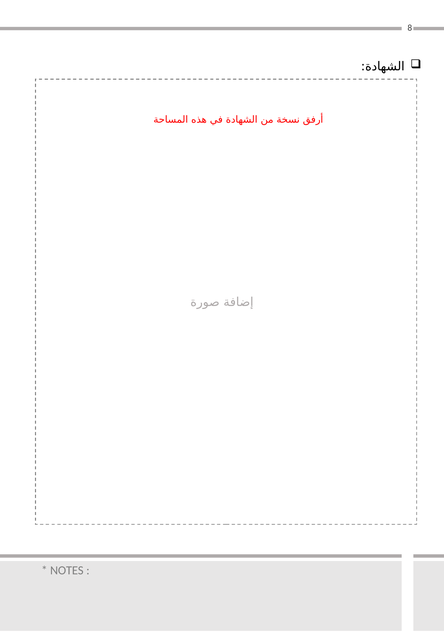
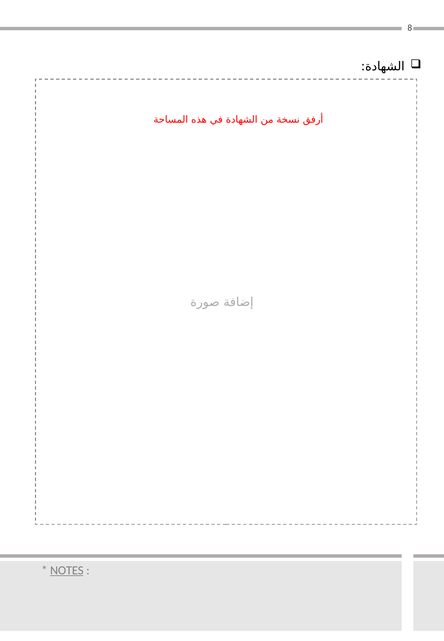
NOTES underline: none -> present
